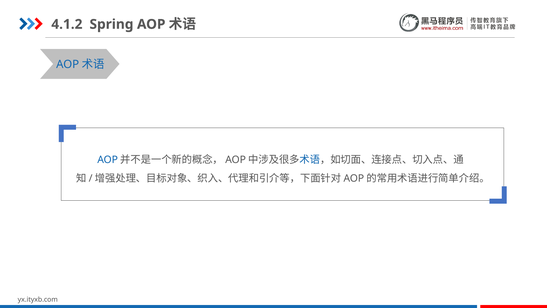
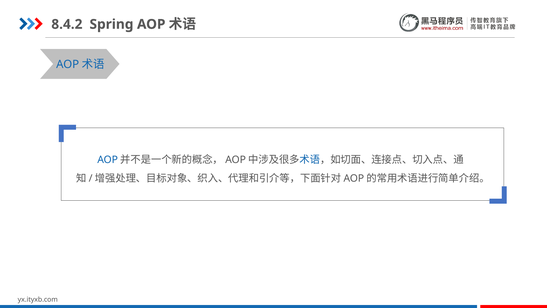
4.1.2: 4.1.2 -> 8.4.2
